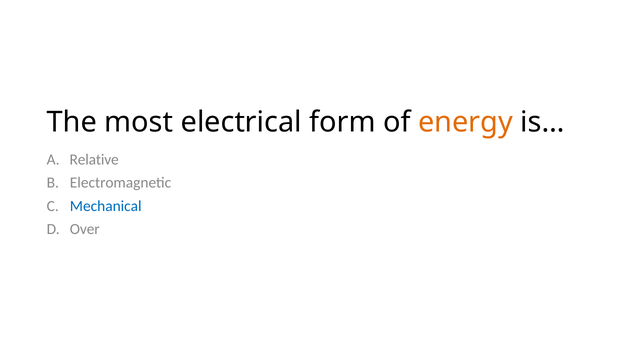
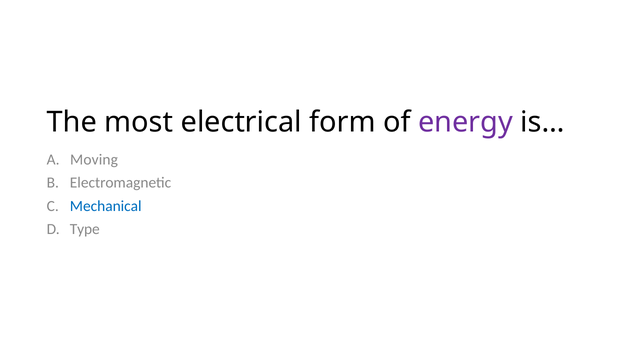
energy colour: orange -> purple
Relative: Relative -> Moving
Over: Over -> Type
